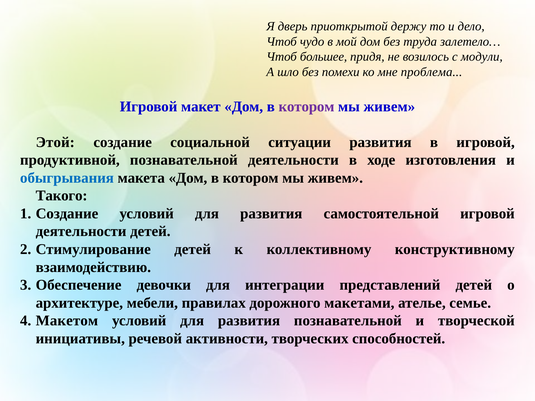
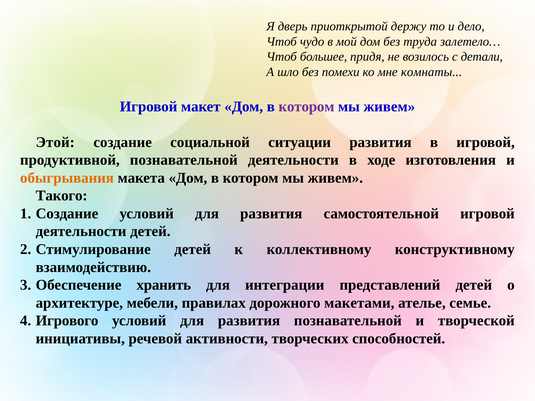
модули: модули -> детали
проблема: проблема -> комнаты
обыгрывания colour: blue -> orange
девочки: девочки -> хранить
Макетом: Макетом -> Игрового
